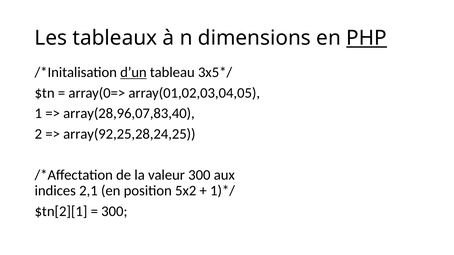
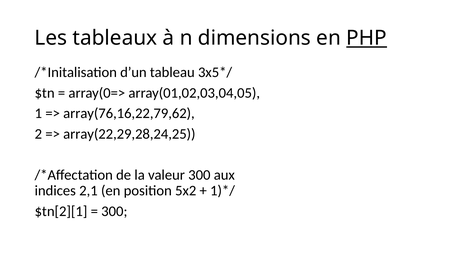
d’un underline: present -> none
array(28,96,07,83,40: array(28,96,07,83,40 -> array(76,16,22,79,62
array(92,25,28,24,25: array(92,25,28,24,25 -> array(22,29,28,24,25
